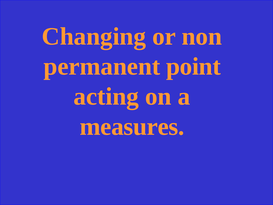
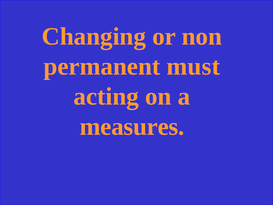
point: point -> must
